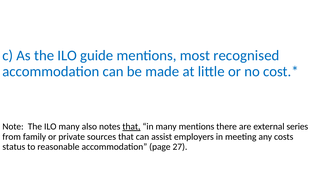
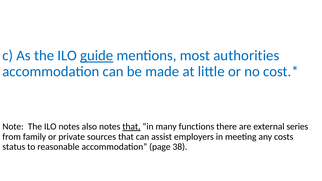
guide underline: none -> present
recognised: recognised -> authorities
ILO many: many -> notes
many mentions: mentions -> functions
27: 27 -> 38
